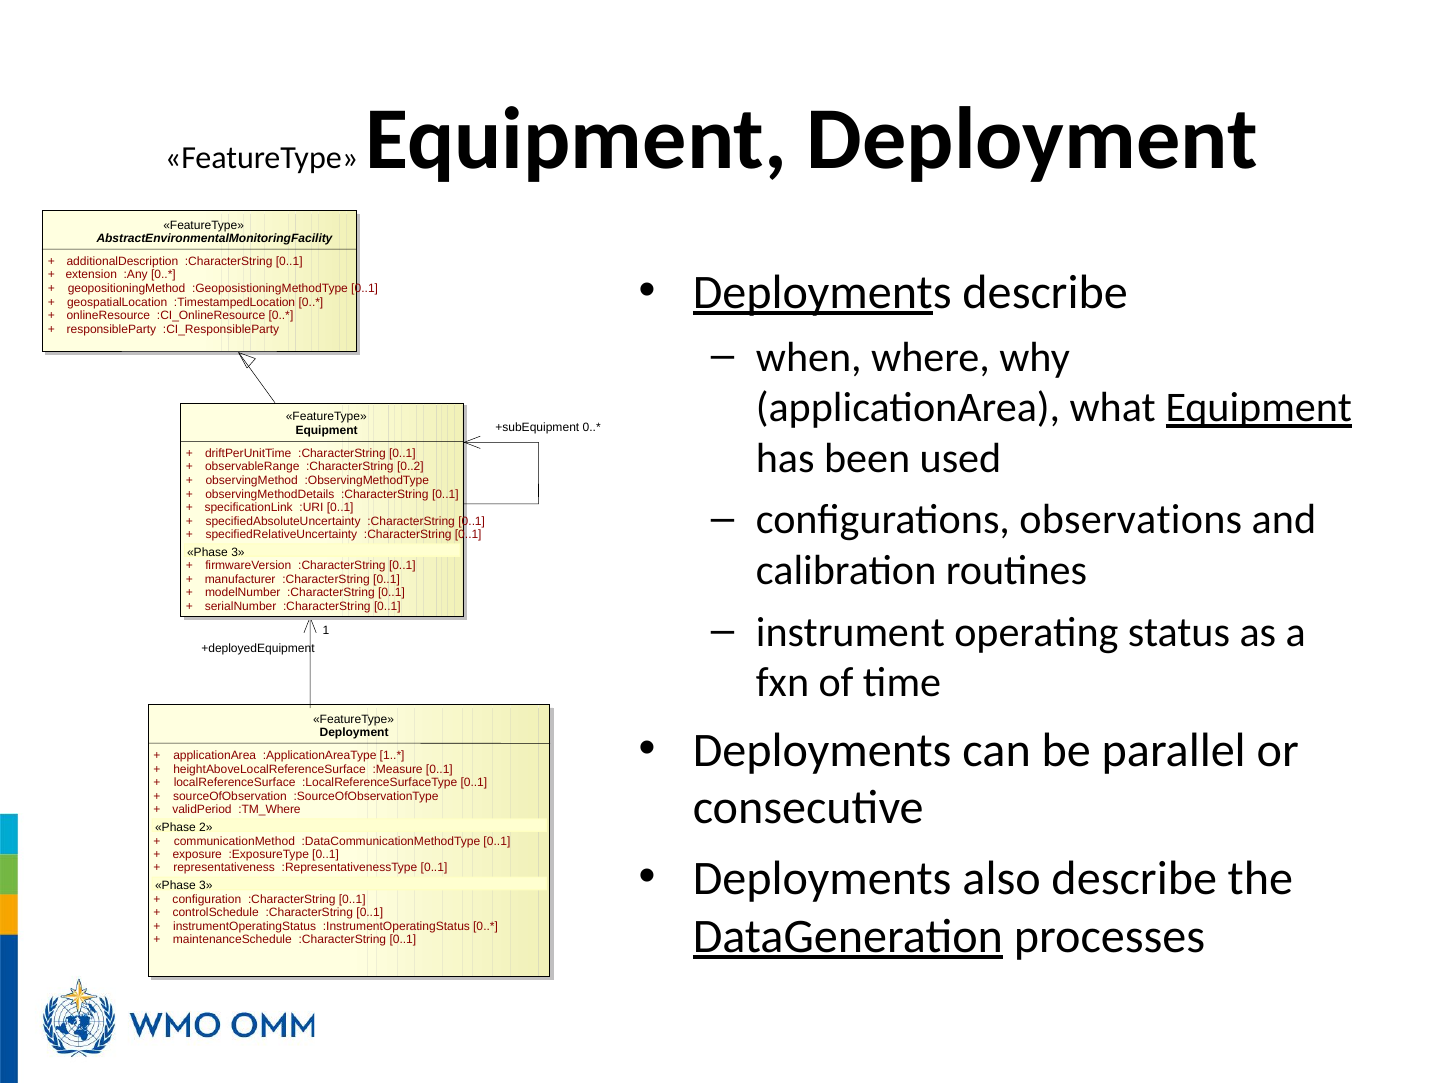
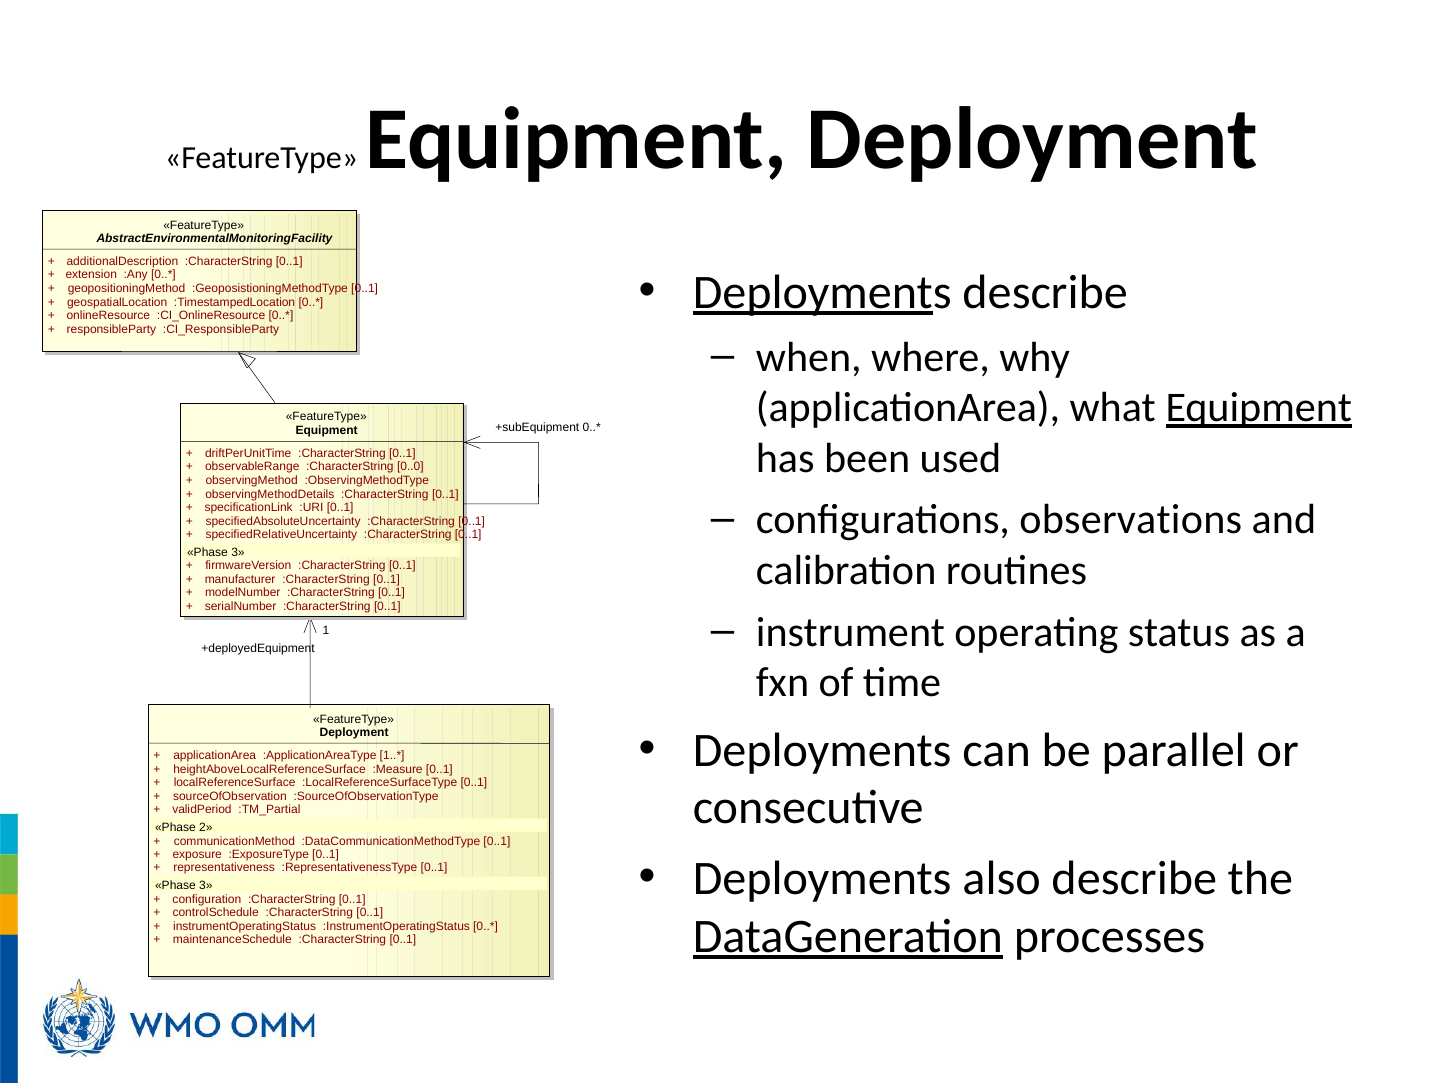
0..2: 0..2 -> 0..0
:TM_Where: :TM_Where -> :TM_Partial
